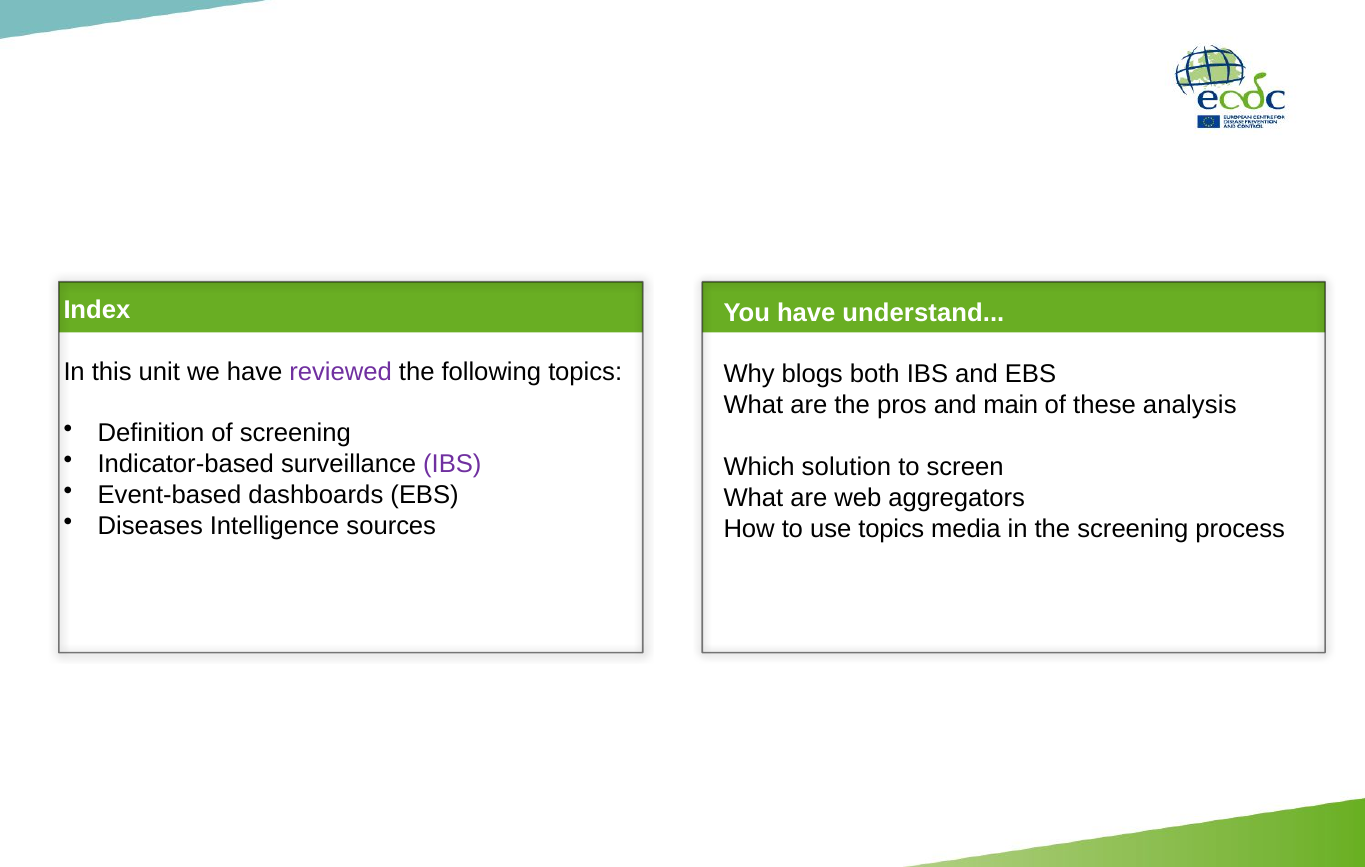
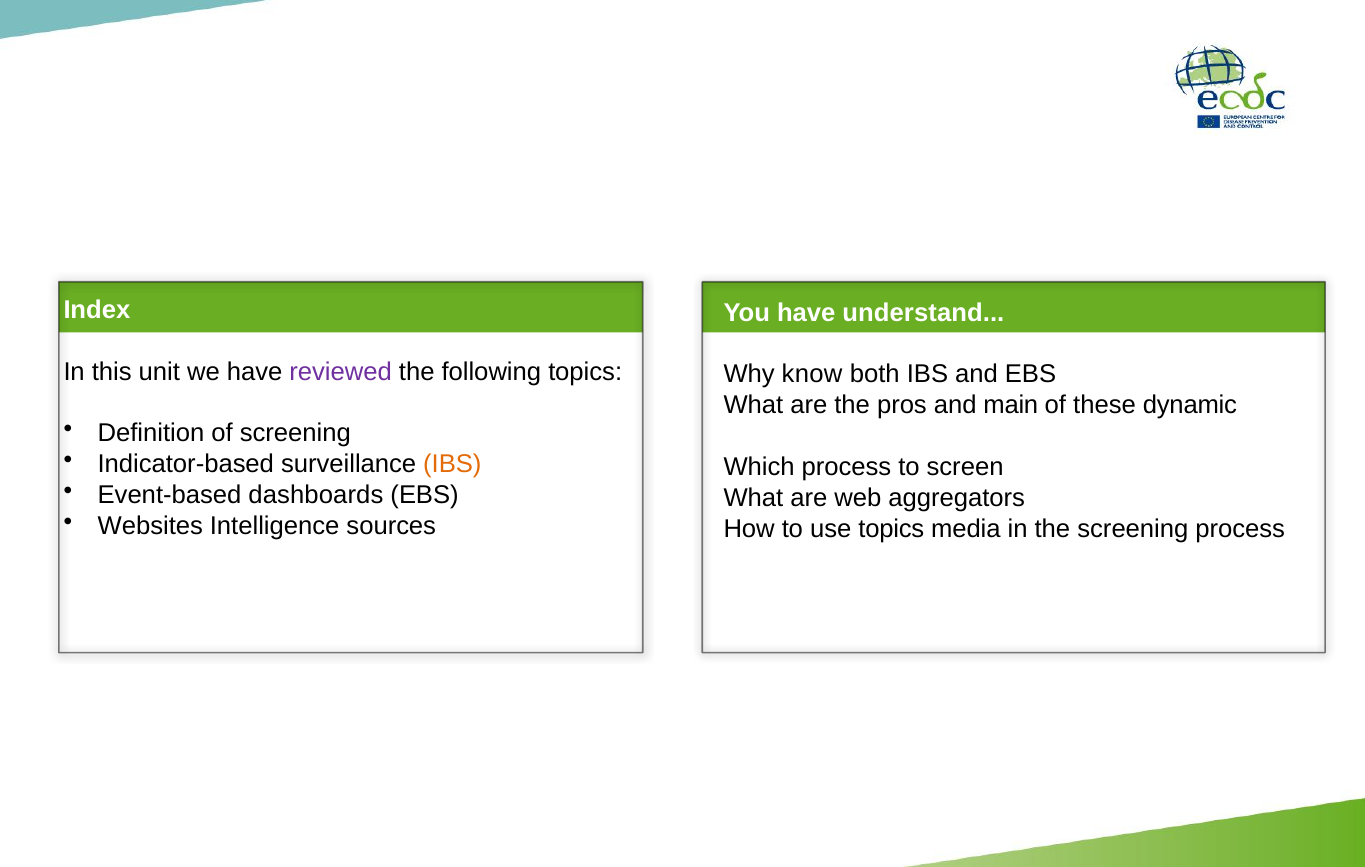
blogs: blogs -> know
analysis: analysis -> dynamic
IBS at (452, 464) colour: purple -> orange
Which solution: solution -> process
Diseases: Diseases -> Websites
